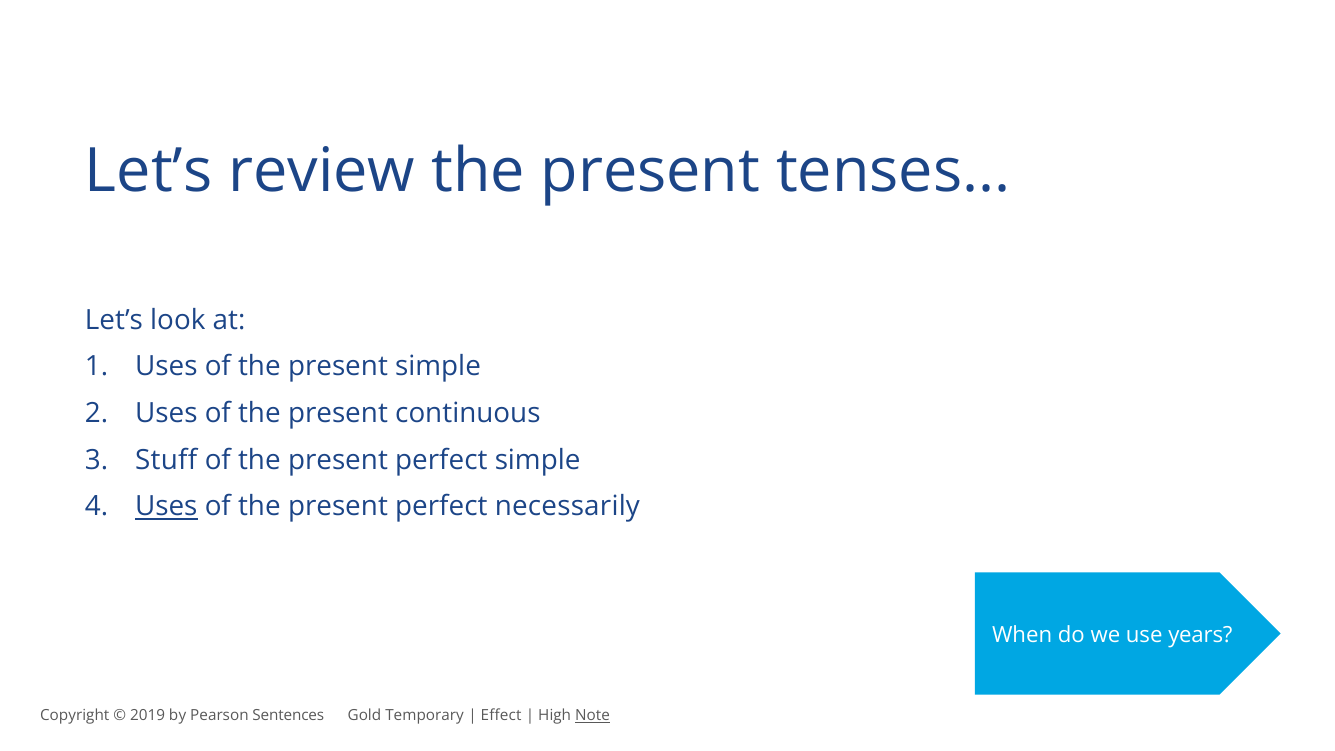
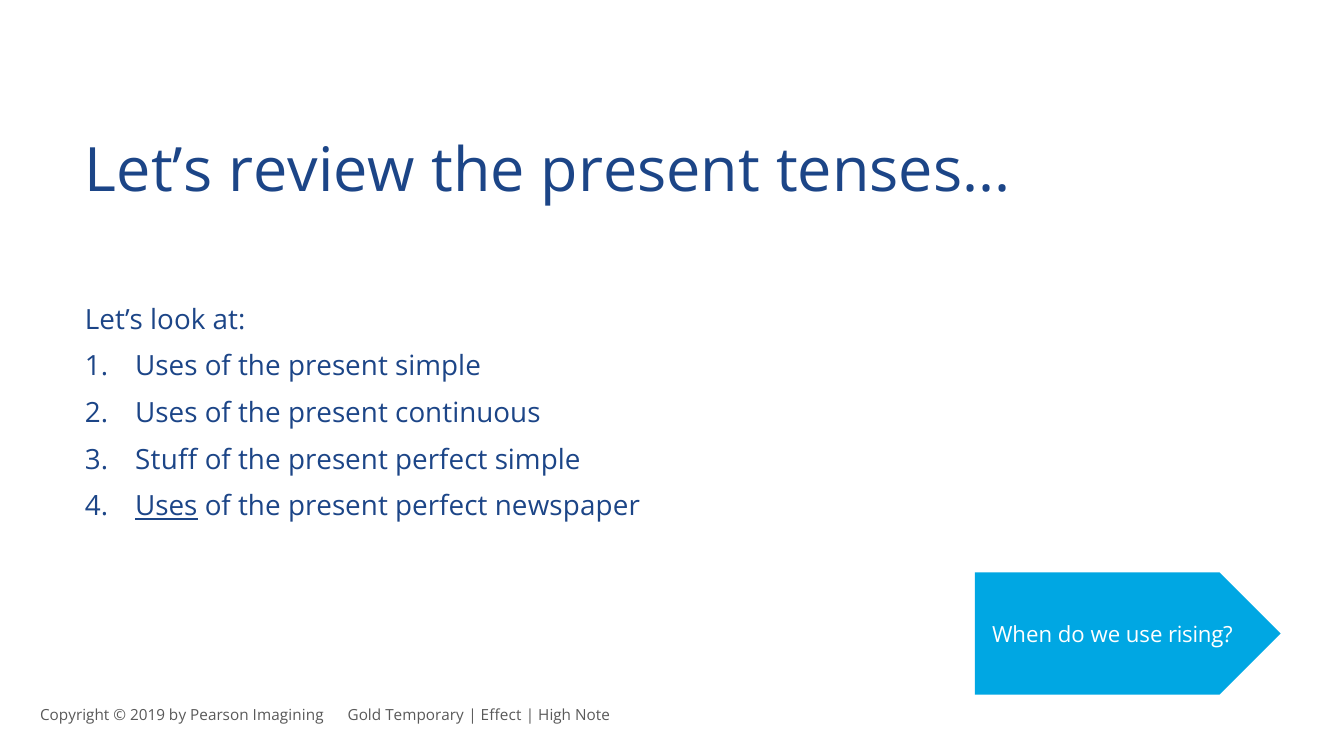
necessarily: necessarily -> newspaper
years: years -> rising
Sentences: Sentences -> Imagining
Note underline: present -> none
